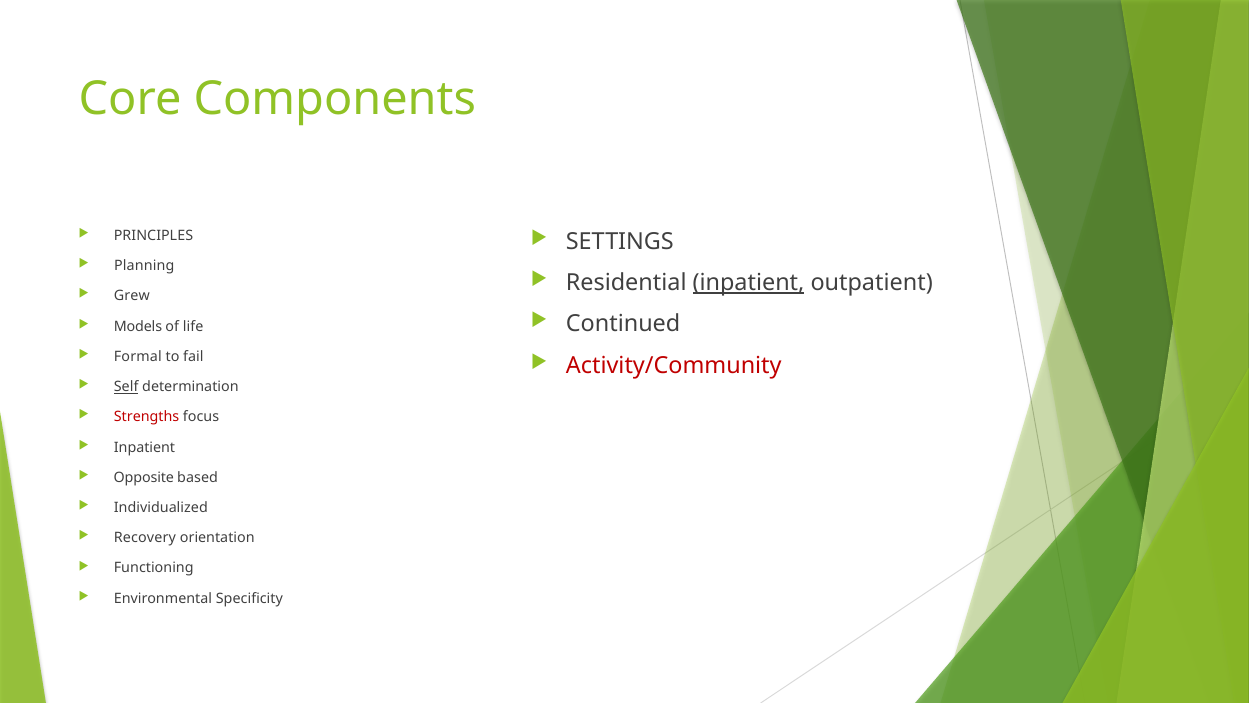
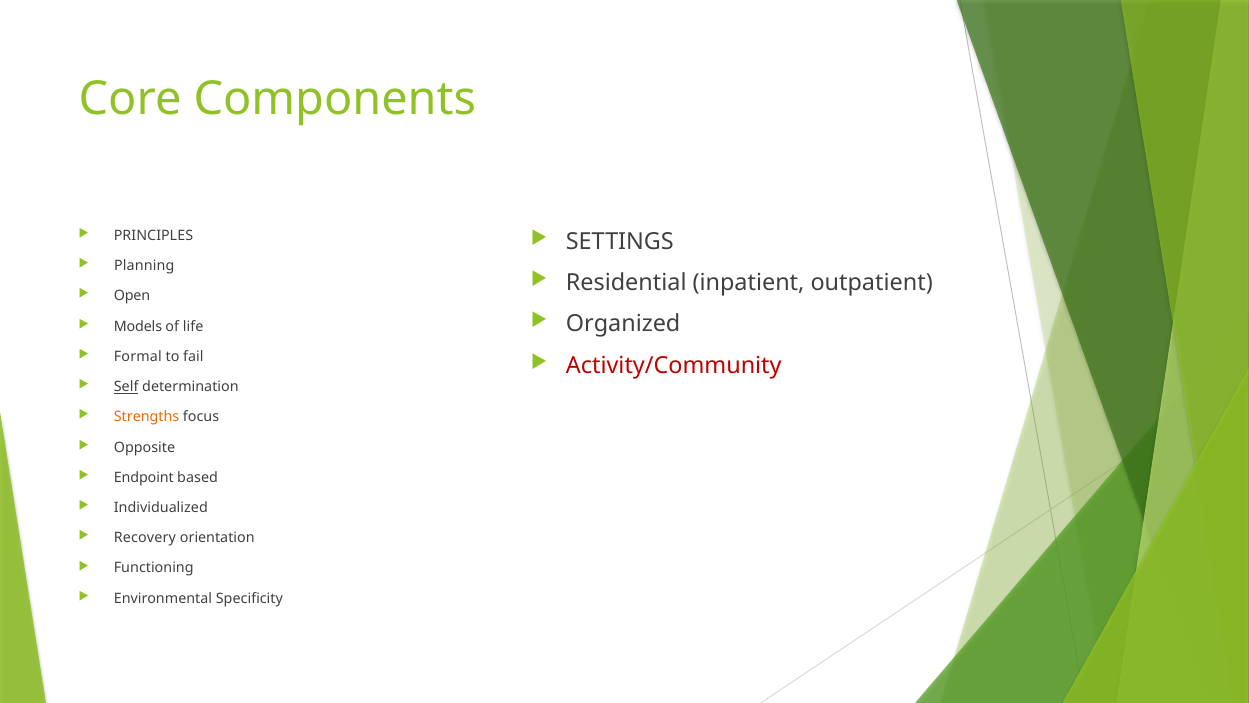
inpatient at (749, 283) underline: present -> none
Grew: Grew -> Open
Continued: Continued -> Organized
Strengths colour: red -> orange
Inpatient at (145, 447): Inpatient -> Opposite
Opposite: Opposite -> Endpoint
